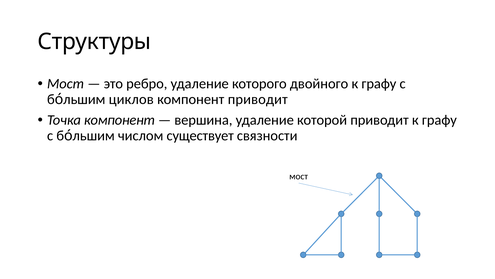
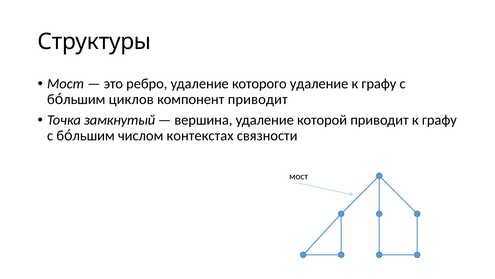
которого двойного: двойного -> удаление
Точка компонент: компонент -> замкнутый
существует: существует -> контекстах
